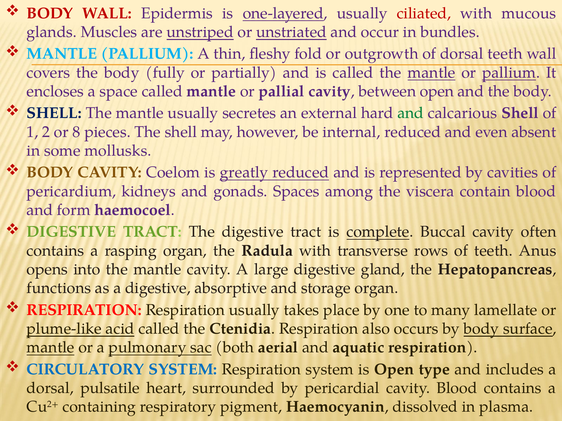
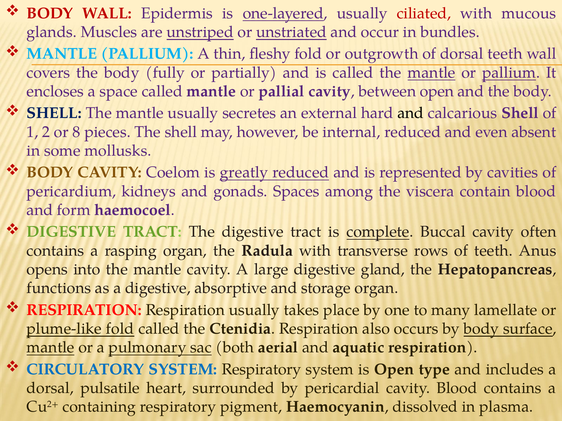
and at (411, 113) colour: green -> black
plume-like acid: acid -> fold
SYSTEM Respiration: Respiration -> Respiratory
